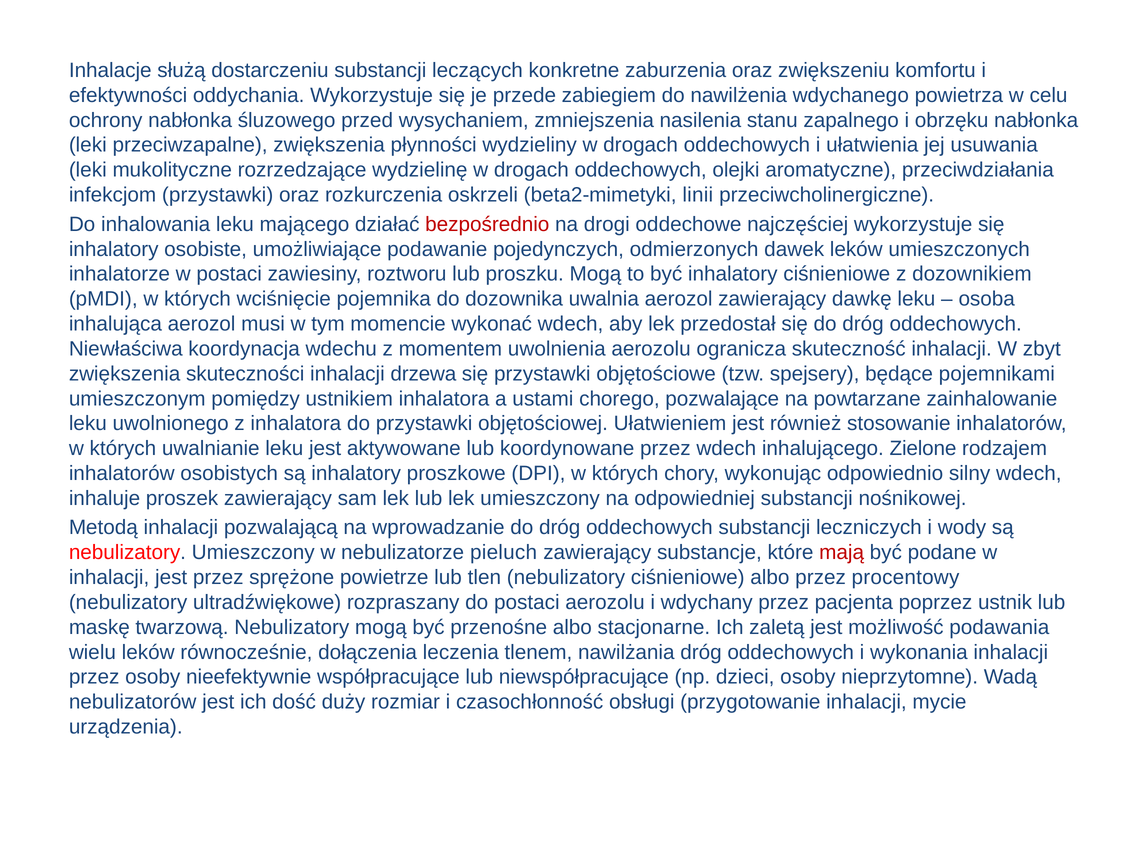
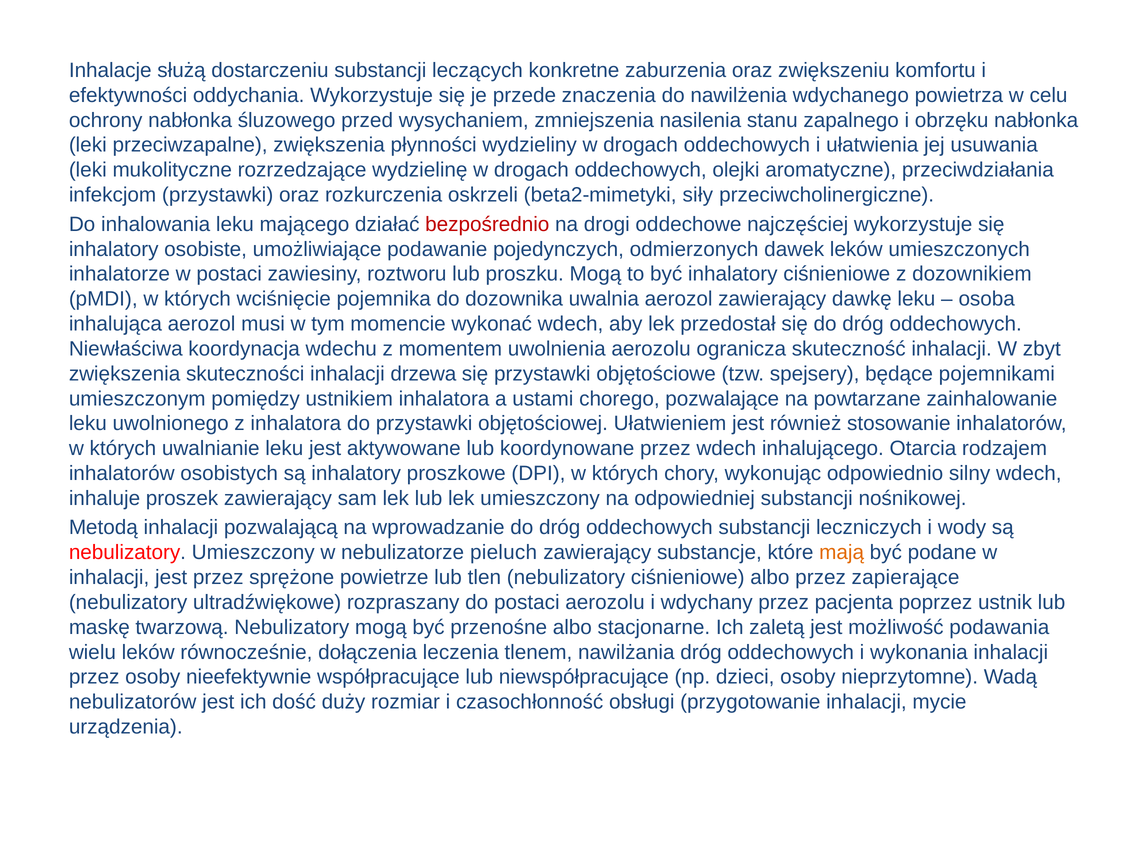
zabiegiem: zabiegiem -> znaczenia
linii: linii -> siły
Zielone: Zielone -> Otarcia
mają colour: red -> orange
procentowy: procentowy -> zapierające
